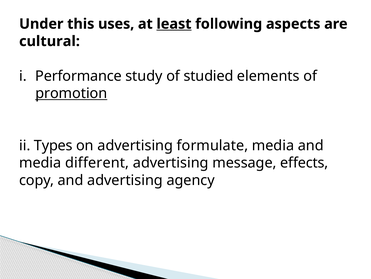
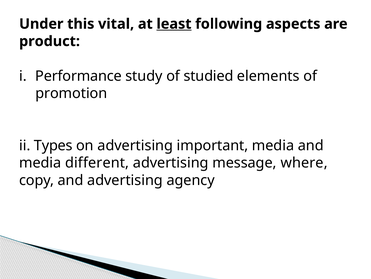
uses: uses -> vital
cultural: cultural -> product
promotion underline: present -> none
formulate: formulate -> important
effects: effects -> where
